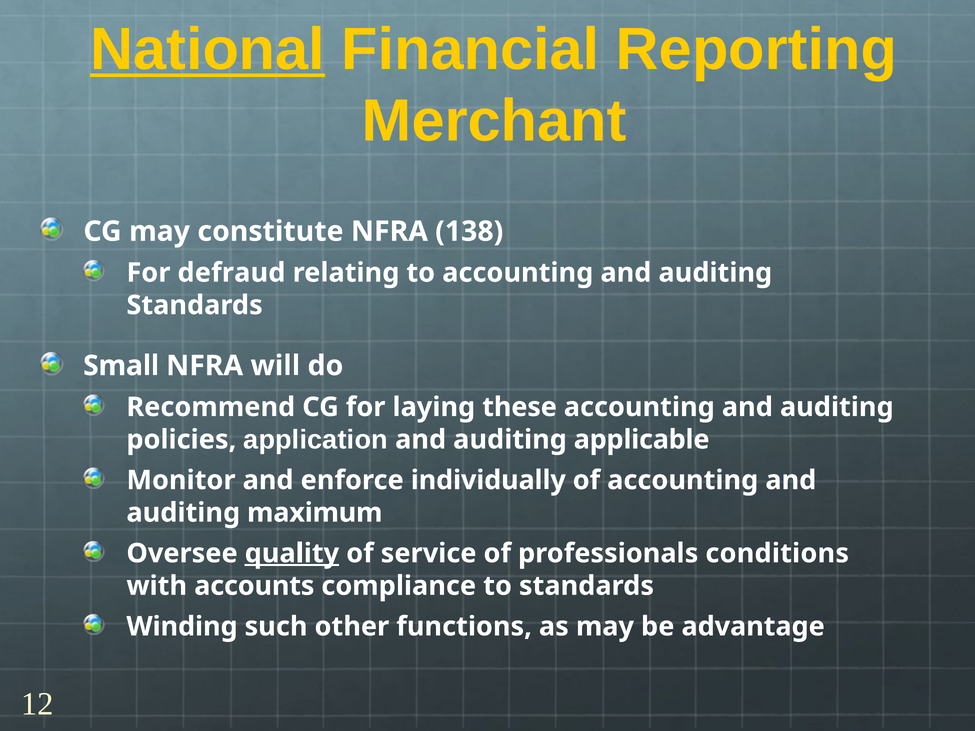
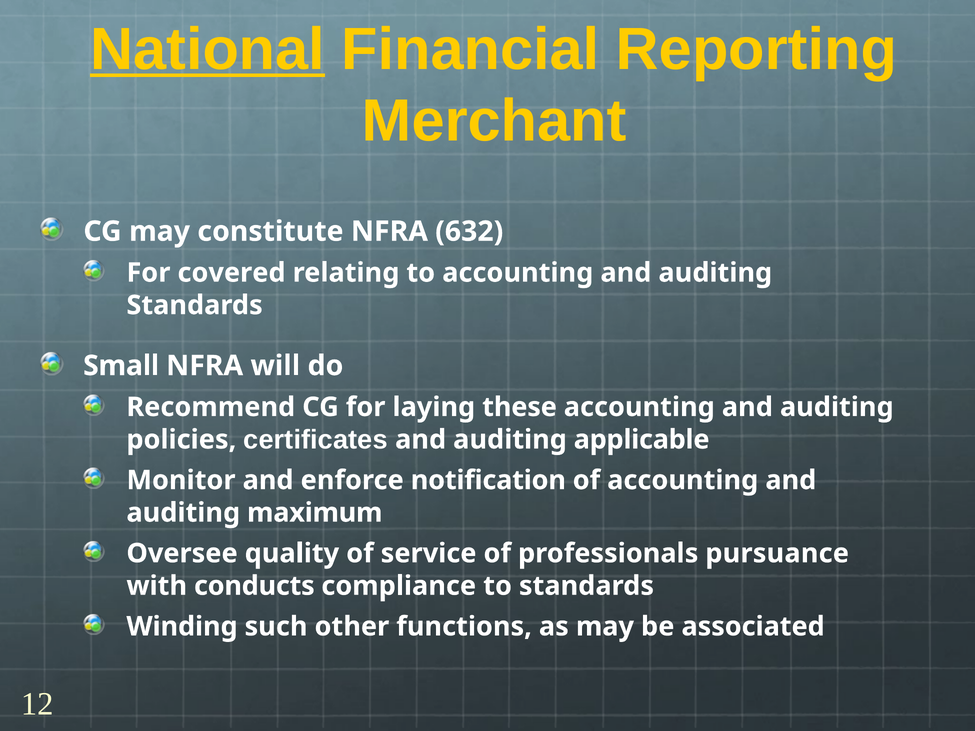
138: 138 -> 632
defraud: defraud -> covered
application: application -> certificates
individually: individually -> notification
quality underline: present -> none
conditions: conditions -> pursuance
accounts: accounts -> conducts
advantage: advantage -> associated
